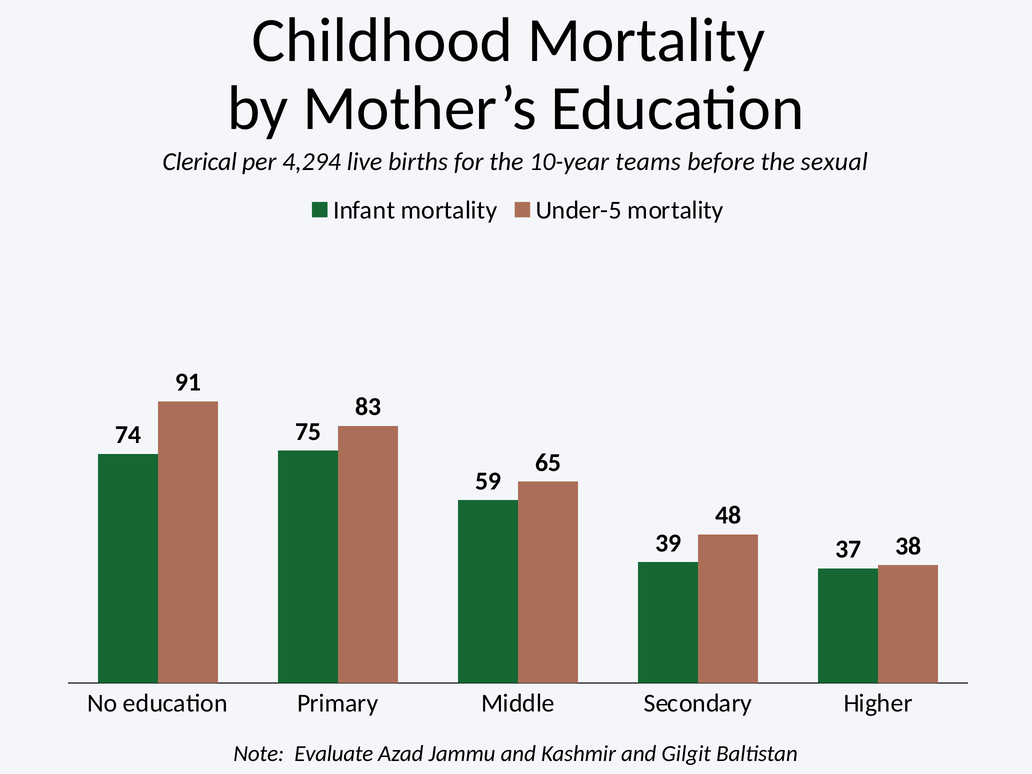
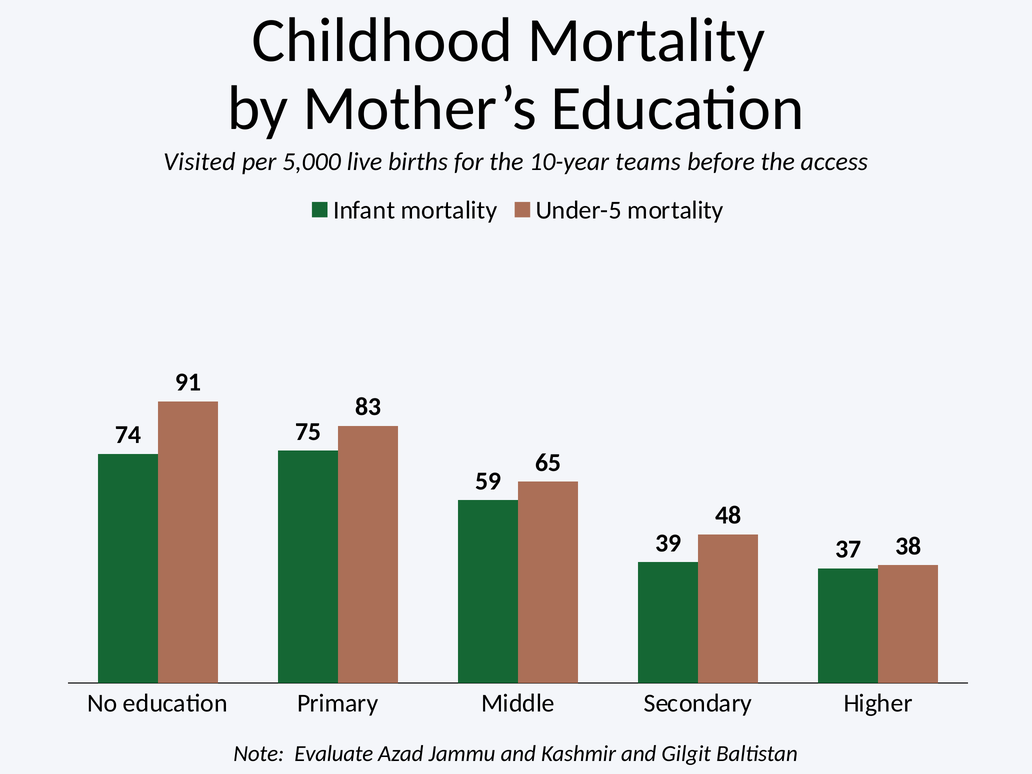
Clerical: Clerical -> Visited
4,294: 4,294 -> 5,000
sexual: sexual -> access
